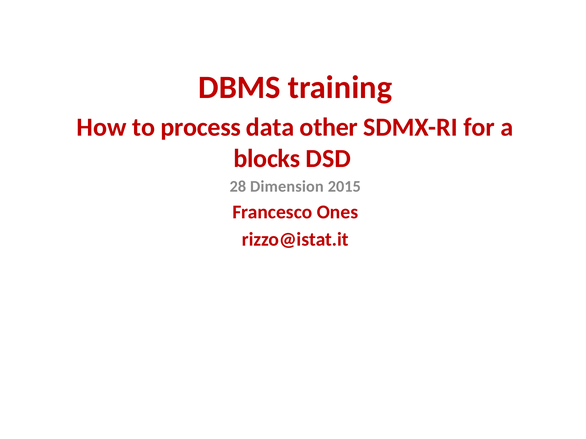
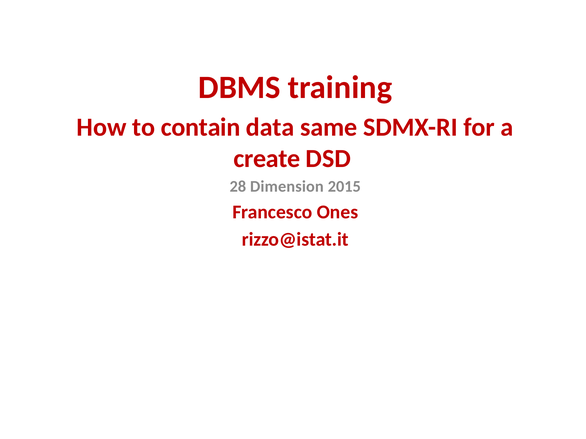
process: process -> contain
other: other -> same
blocks: blocks -> create
